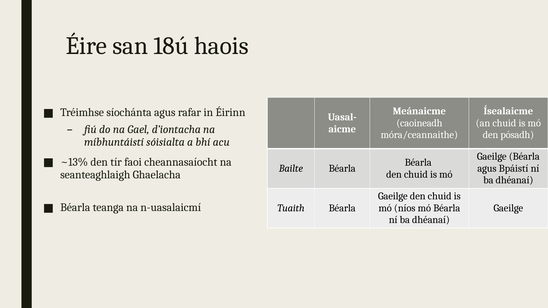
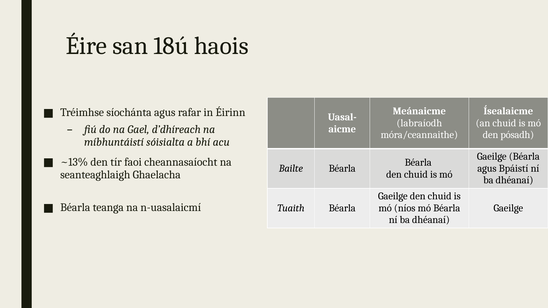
caoineadh: caoineadh -> labraíodh
d’iontacha: d’iontacha -> d’dhíreach
